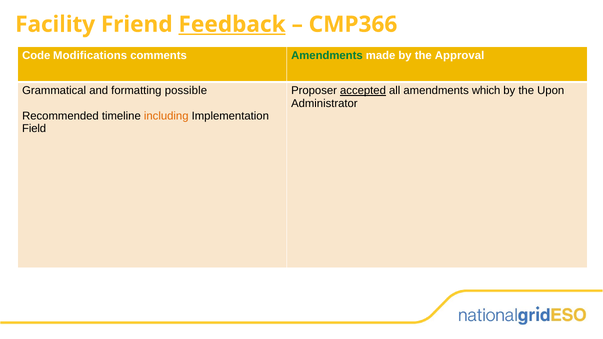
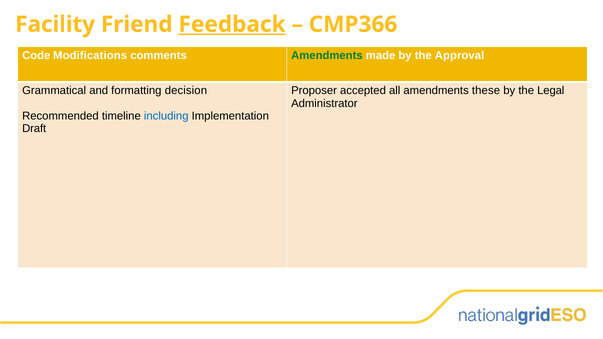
possible: possible -> decision
accepted underline: present -> none
which: which -> these
Upon: Upon -> Legal
including colour: orange -> blue
Field: Field -> Draft
